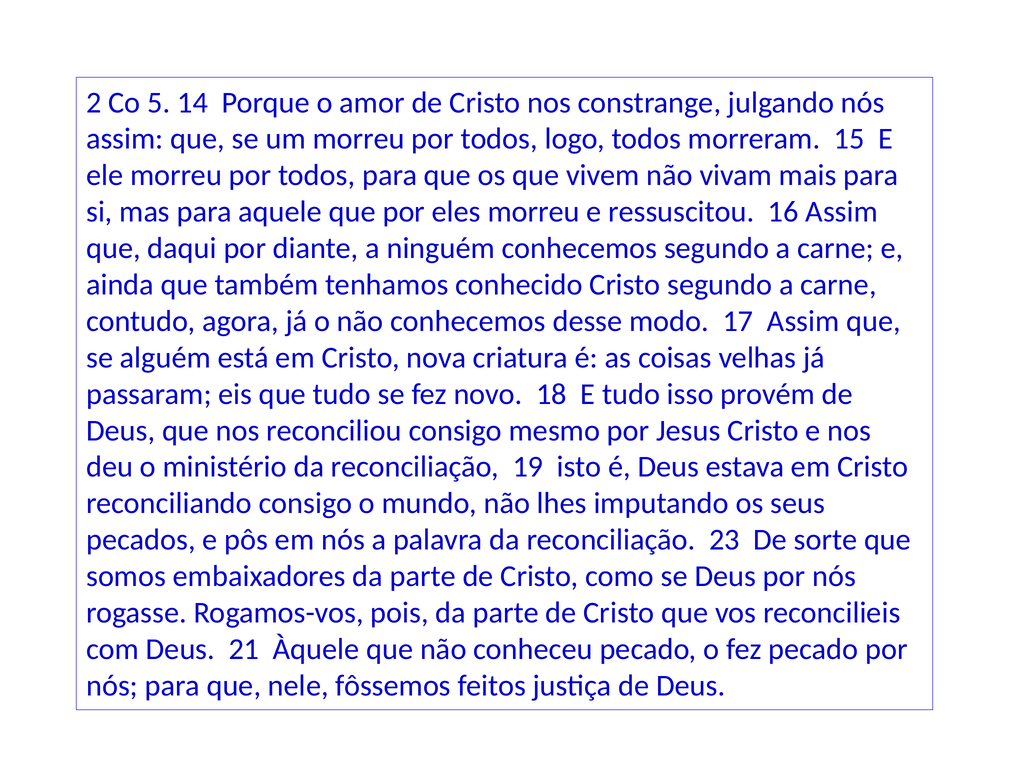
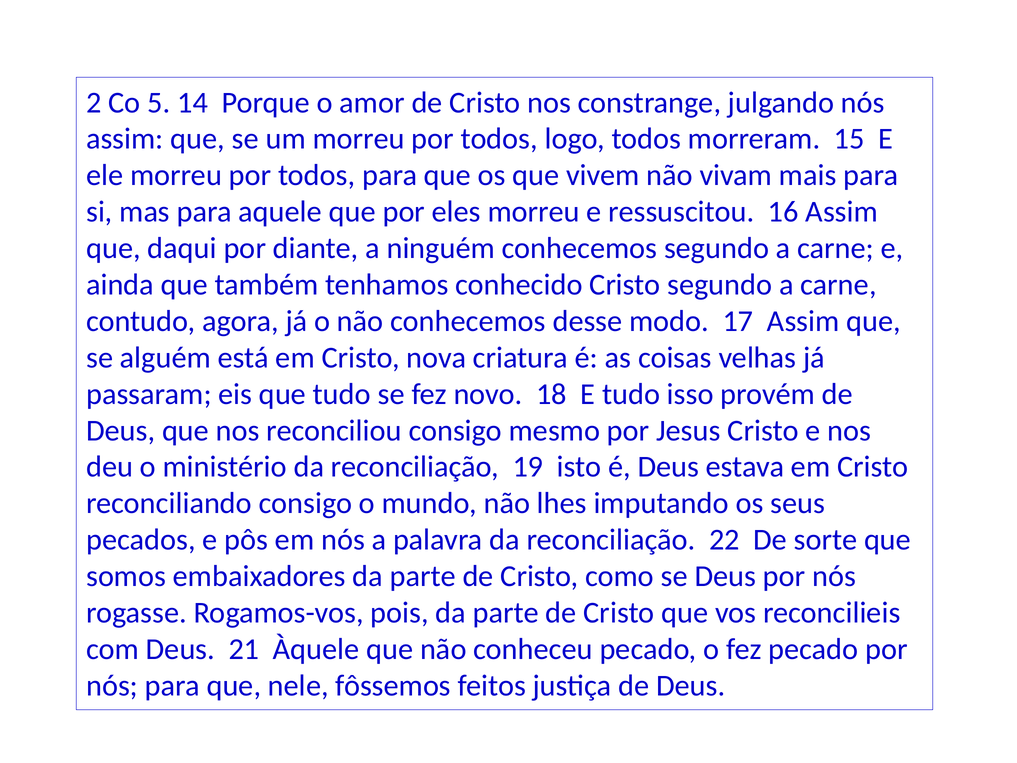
23: 23 -> 22
